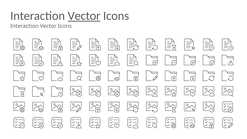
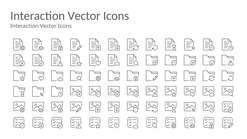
Vector at (84, 16) underline: present -> none
